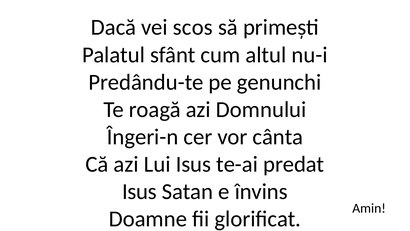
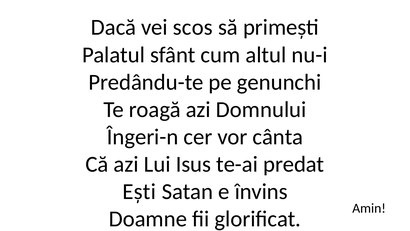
Isus at (139, 191): Isus -> Ești
